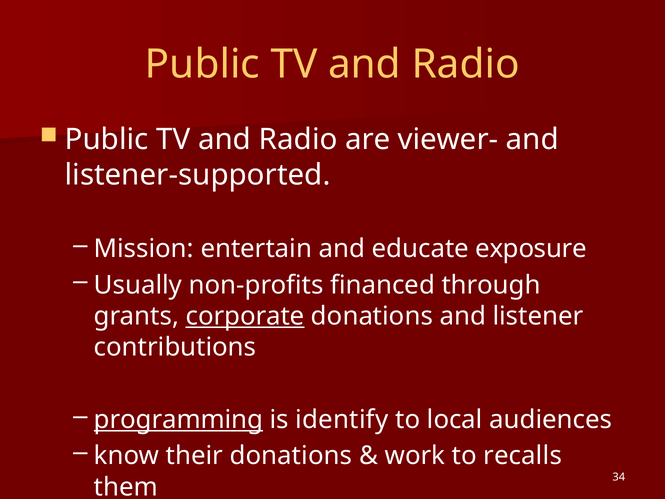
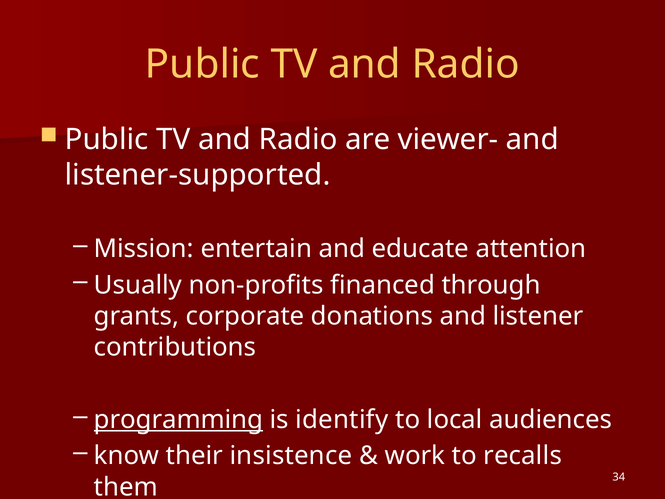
exposure: exposure -> attention
corporate underline: present -> none
their donations: donations -> insistence
